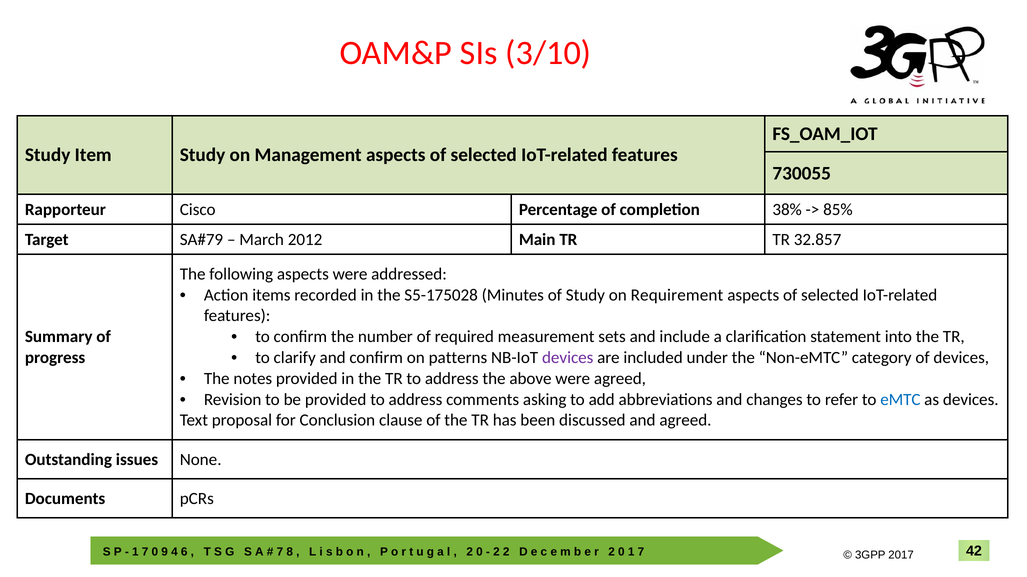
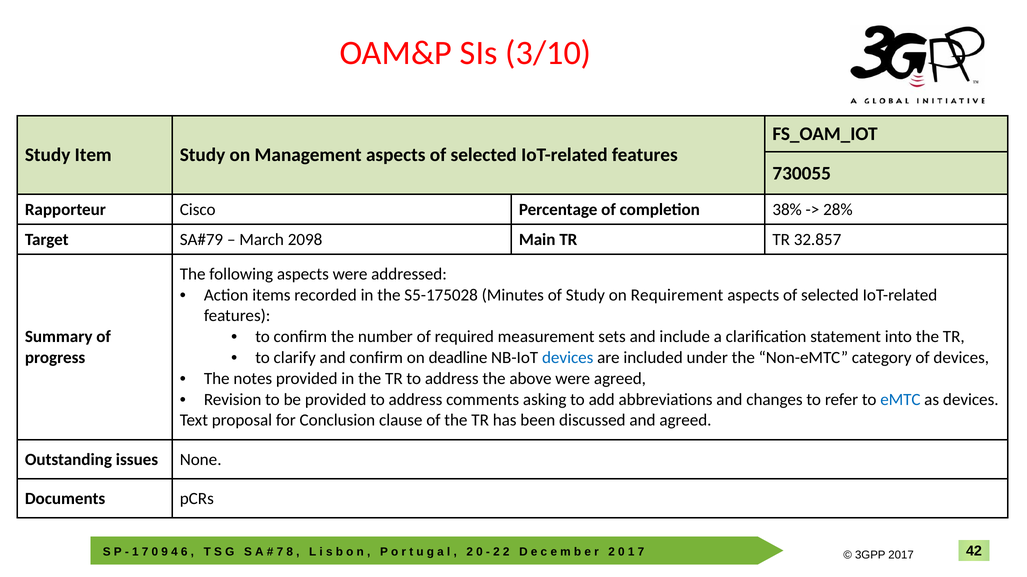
85%: 85% -> 28%
March 2012: 2012 -> 2098
patterns: patterns -> deadline
devices at (568, 358) colour: purple -> blue
